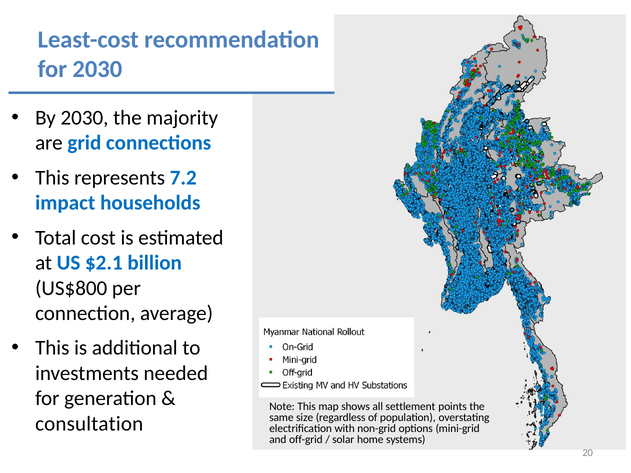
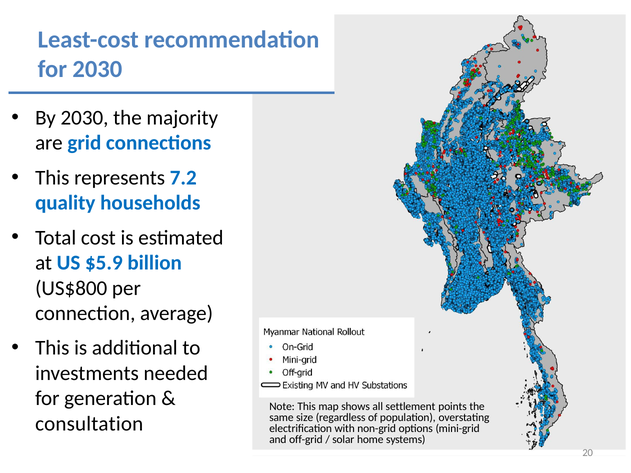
impact: impact -> quality
$2.1: $2.1 -> $5.9
